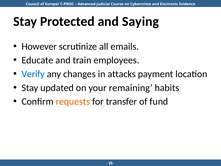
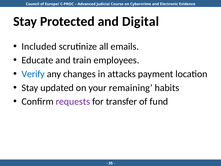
Saying: Saying -> Digital
However: However -> Included
requests colour: orange -> purple
